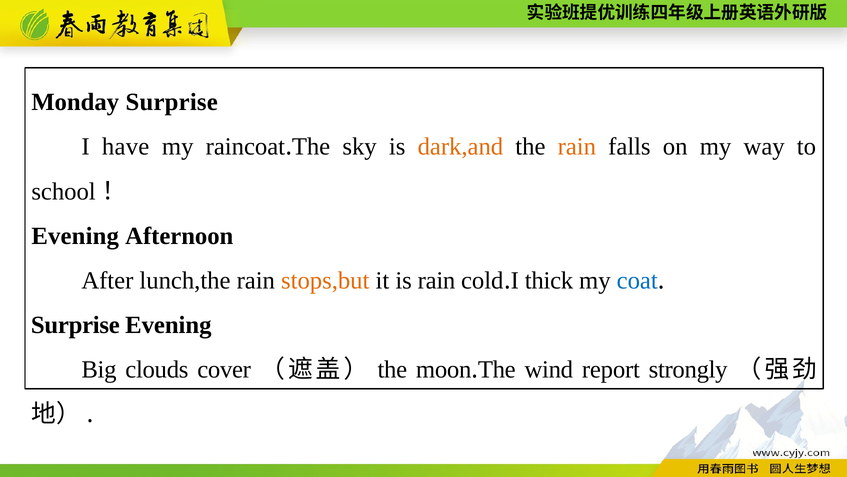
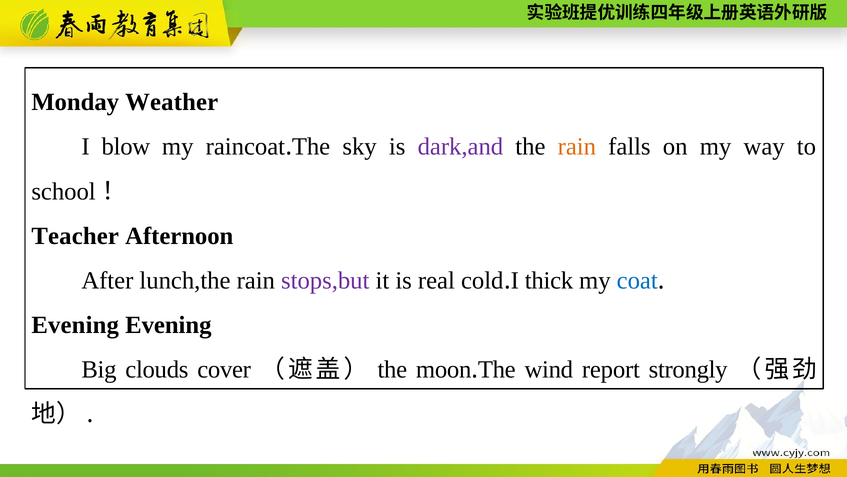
Monday Surprise: Surprise -> Weather
have: have -> blow
dark,and colour: orange -> purple
Evening at (75, 236): Evening -> Teacher
stops,but colour: orange -> purple
is rain: rain -> real
Surprise at (75, 325): Surprise -> Evening
